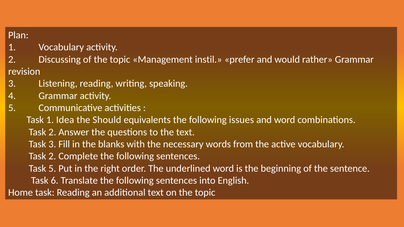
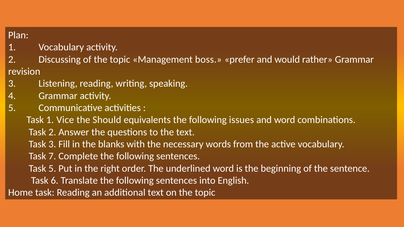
instil: instil -> boss
Idea: Idea -> Vice
2 at (52, 156): 2 -> 7
